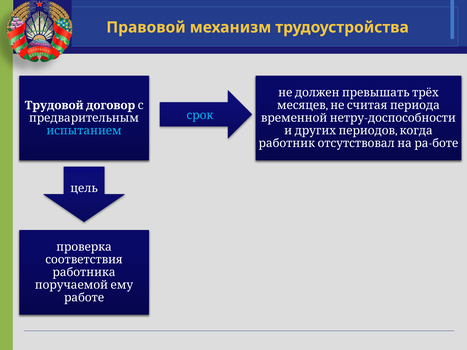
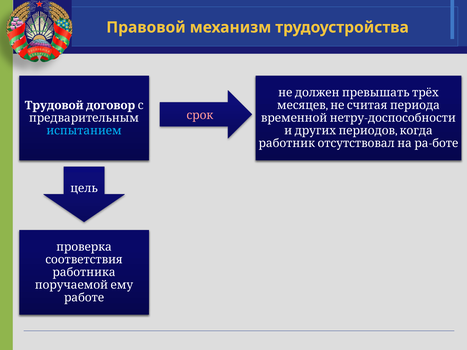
срок colour: light blue -> pink
